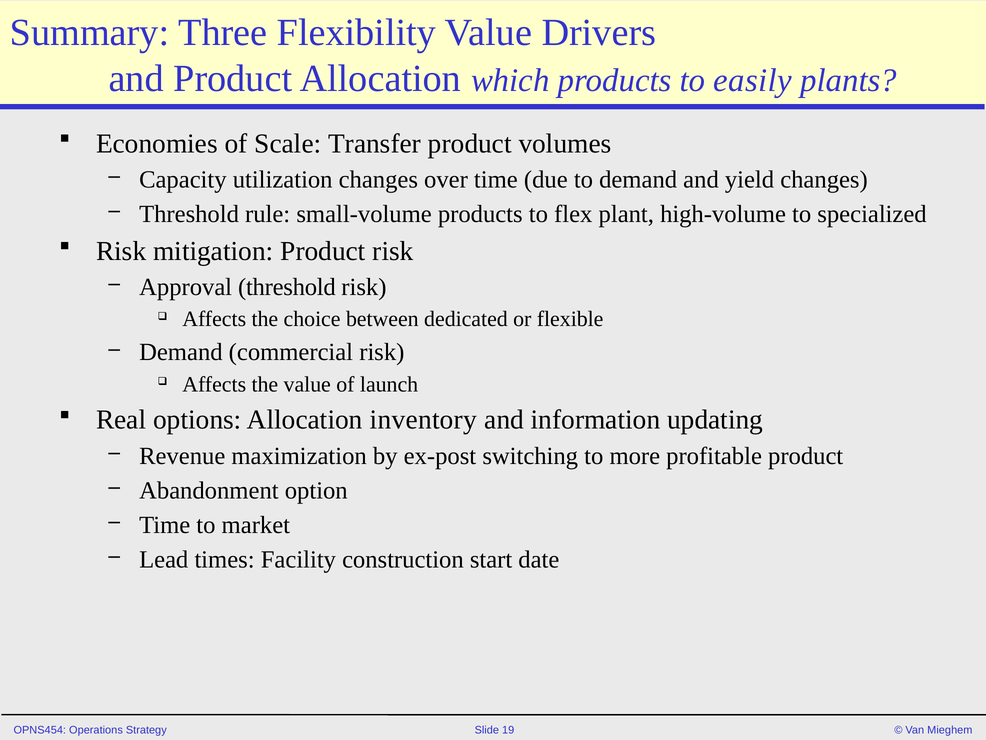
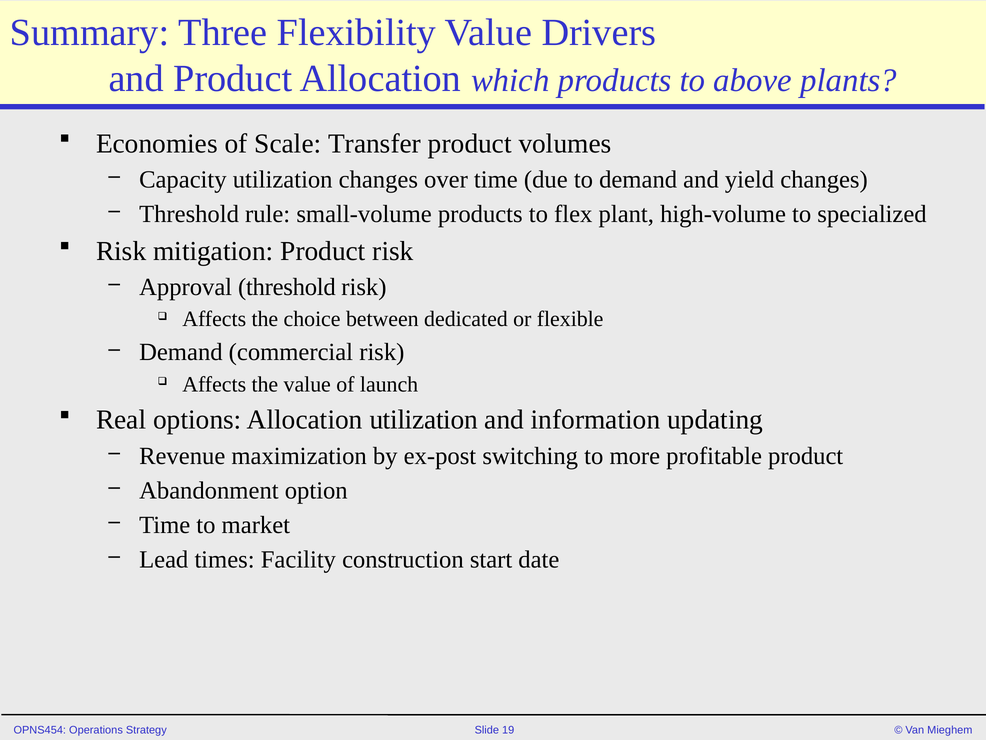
easily: easily -> above
Allocation inventory: inventory -> utilization
